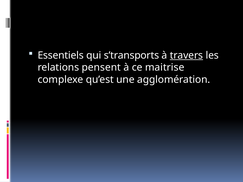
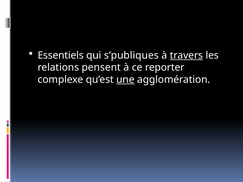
s’transports: s’transports -> s’publiques
maitrise: maitrise -> reporter
une underline: none -> present
